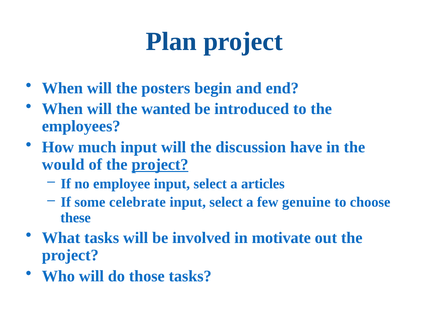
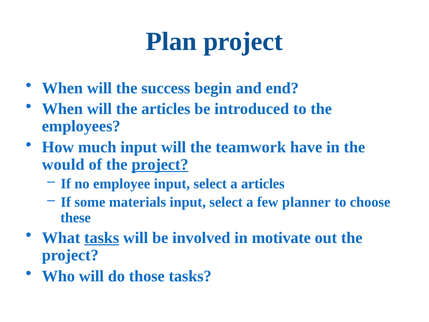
posters: posters -> success
the wanted: wanted -> articles
discussion: discussion -> teamwork
celebrate: celebrate -> materials
genuine: genuine -> planner
tasks at (102, 238) underline: none -> present
